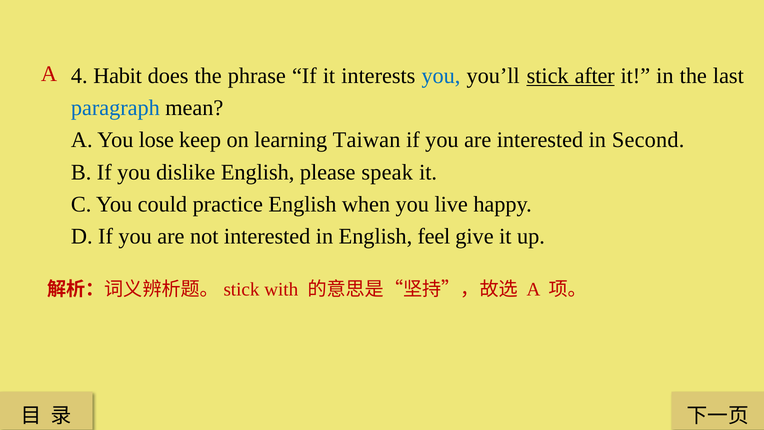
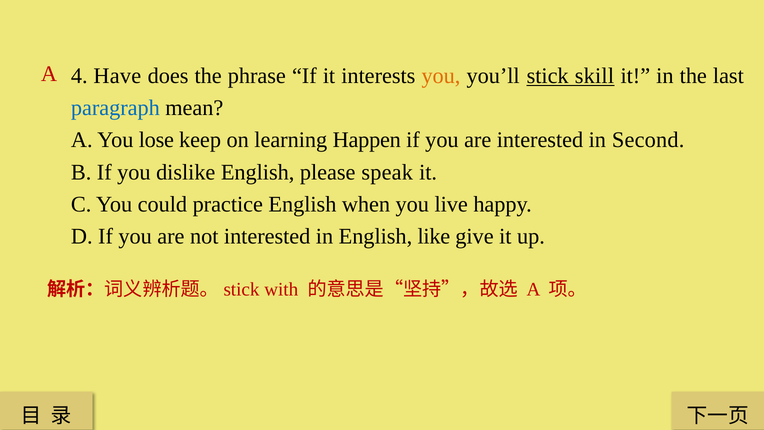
Habit: Habit -> Have
you at (441, 76) colour: blue -> orange
after: after -> skill
Taiwan: Taiwan -> Happen
feel: feel -> like
